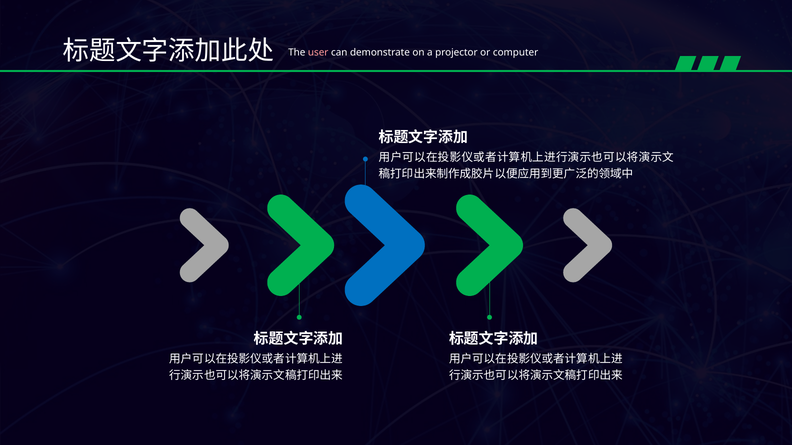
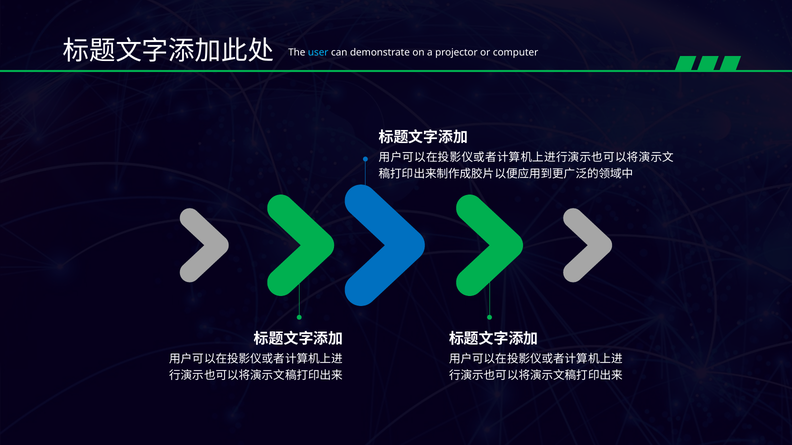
user colour: pink -> light blue
